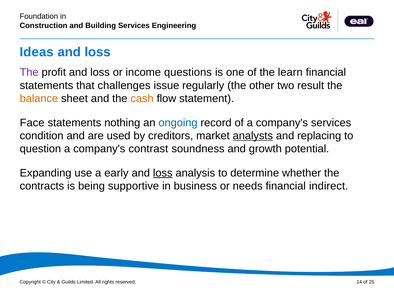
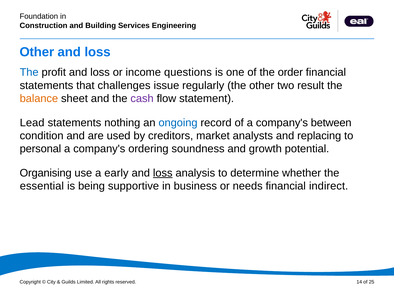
Ideas at (37, 52): Ideas -> Other
The at (29, 72) colour: purple -> blue
learn: learn -> order
cash colour: orange -> purple
Face: Face -> Lead
company's services: services -> between
analysts underline: present -> none
question: question -> personal
contrast: contrast -> ordering
Expanding: Expanding -> Organising
contracts: contracts -> essential
